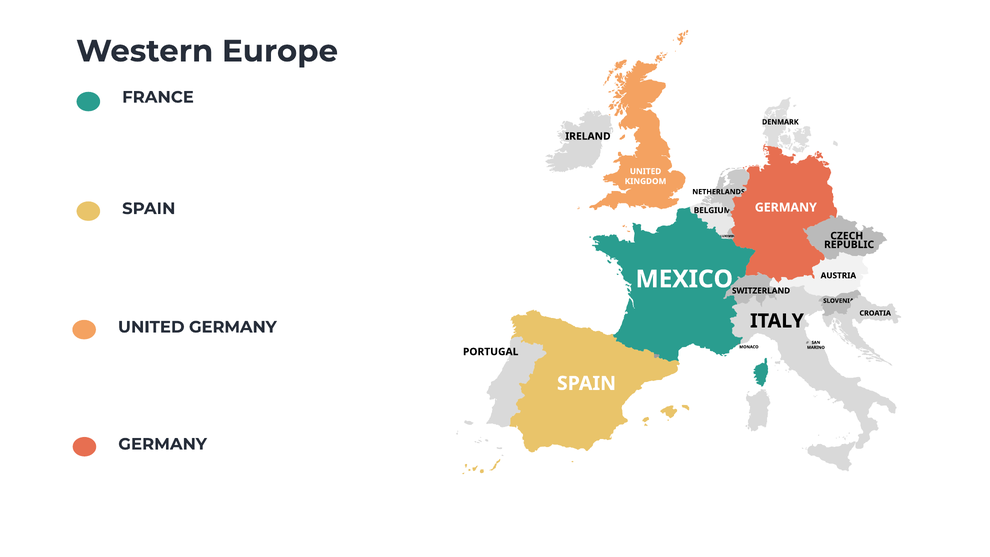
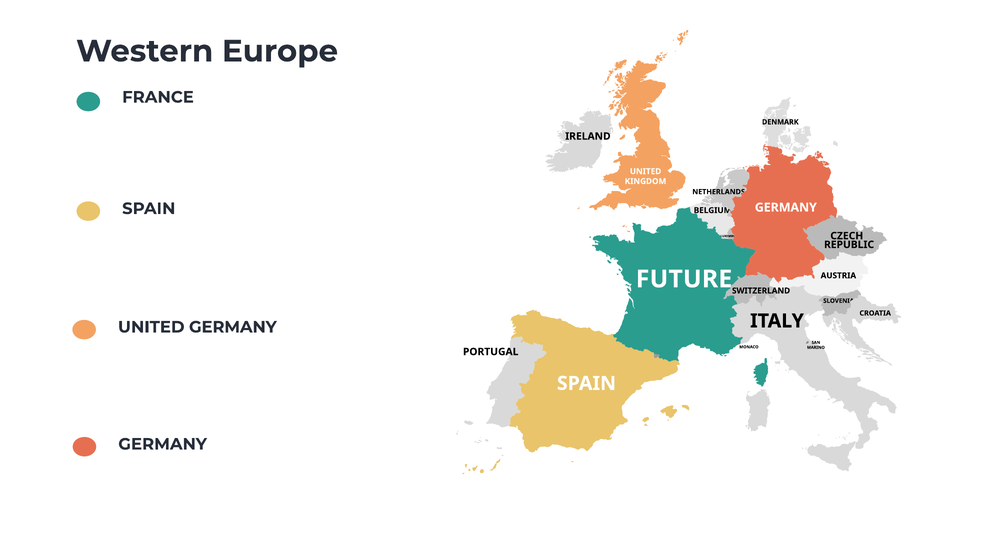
MEXICO: MEXICO -> FUTURE
